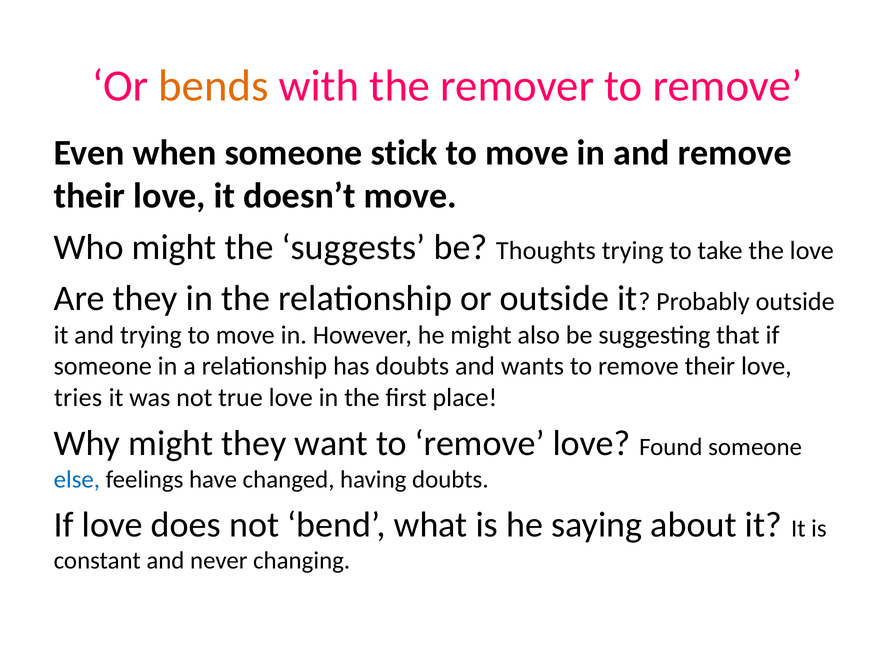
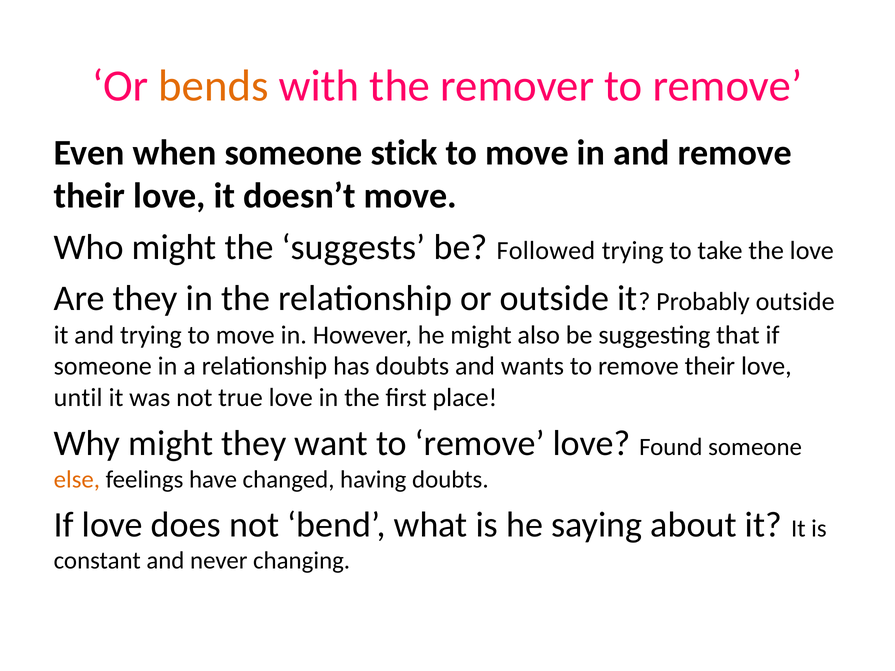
Thoughts: Thoughts -> Followed
tries: tries -> until
else colour: blue -> orange
